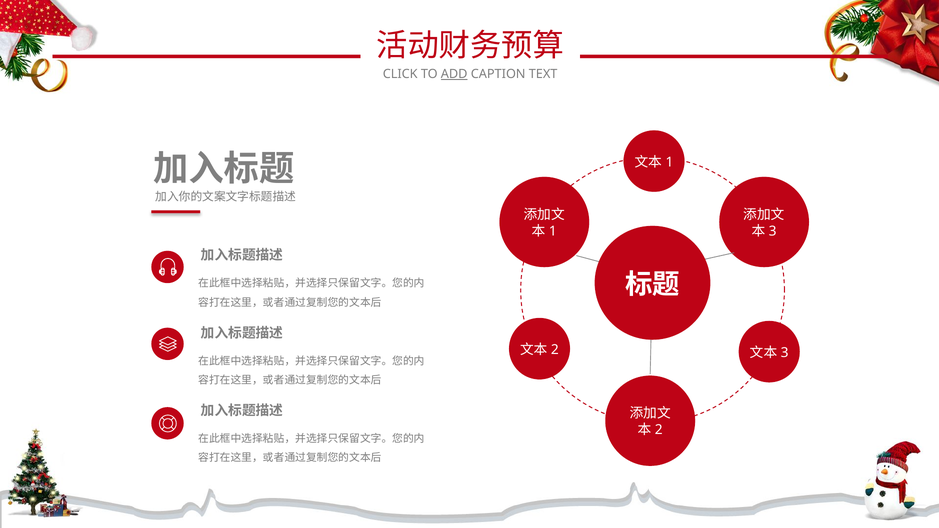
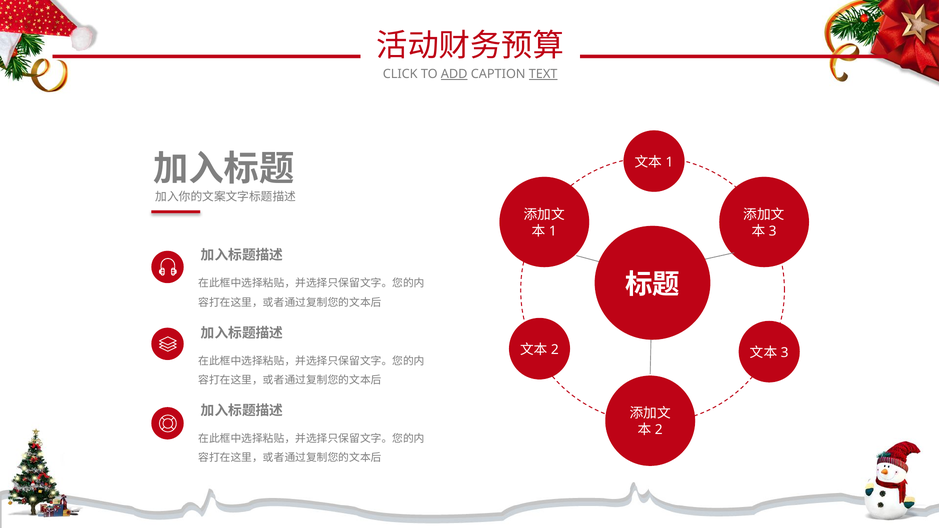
TEXT underline: none -> present
